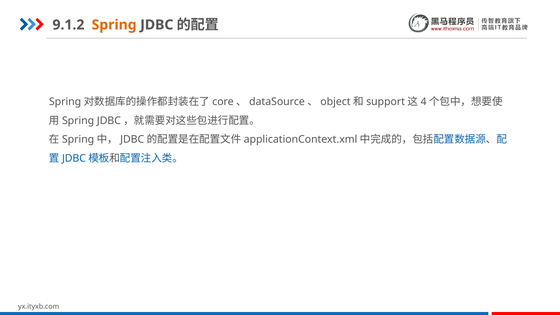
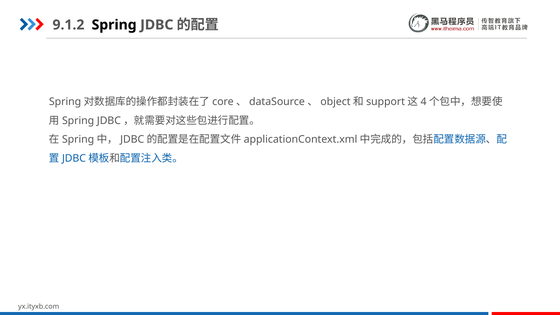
Spring colour: orange -> black
